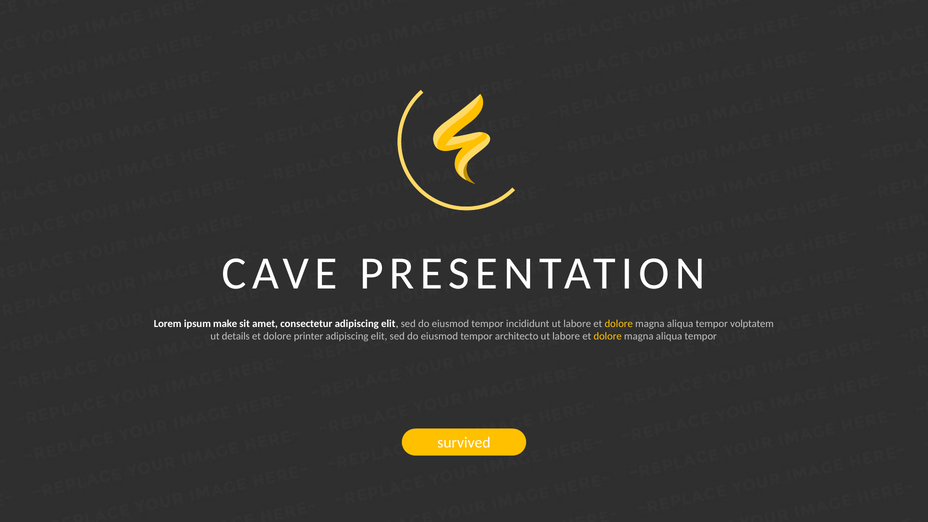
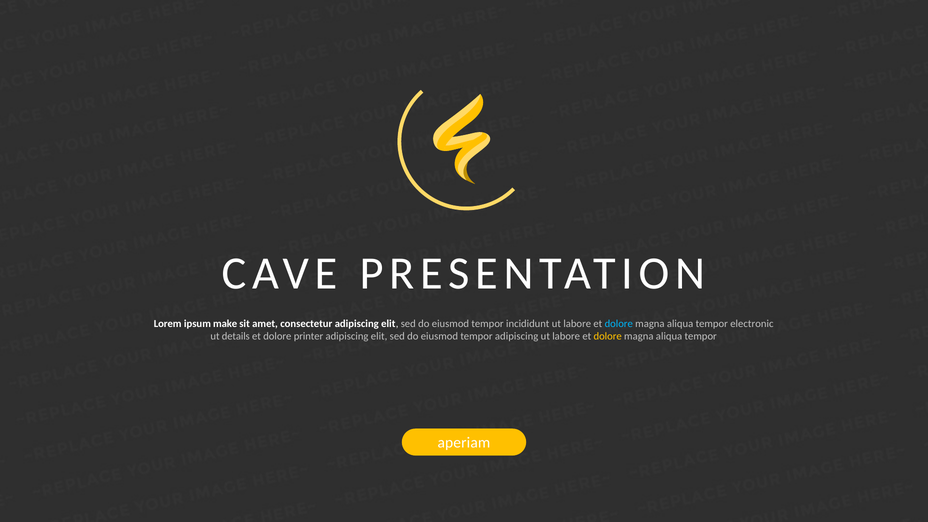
dolore at (619, 324) colour: yellow -> light blue
volptatem: volptatem -> electronic
tempor architecto: architecto -> adipiscing
survived: survived -> aperiam
